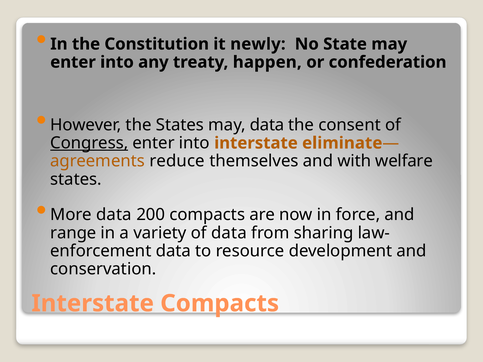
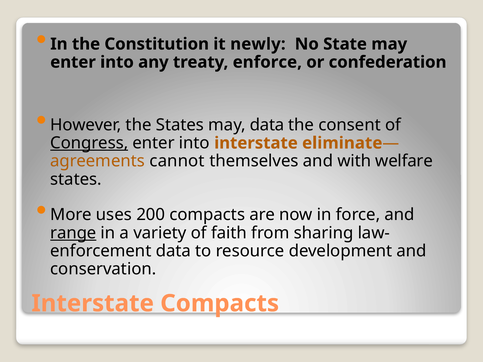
happen: happen -> enforce
reduce: reduce -> cannot
More data: data -> uses
range underline: none -> present
of data: data -> faith
